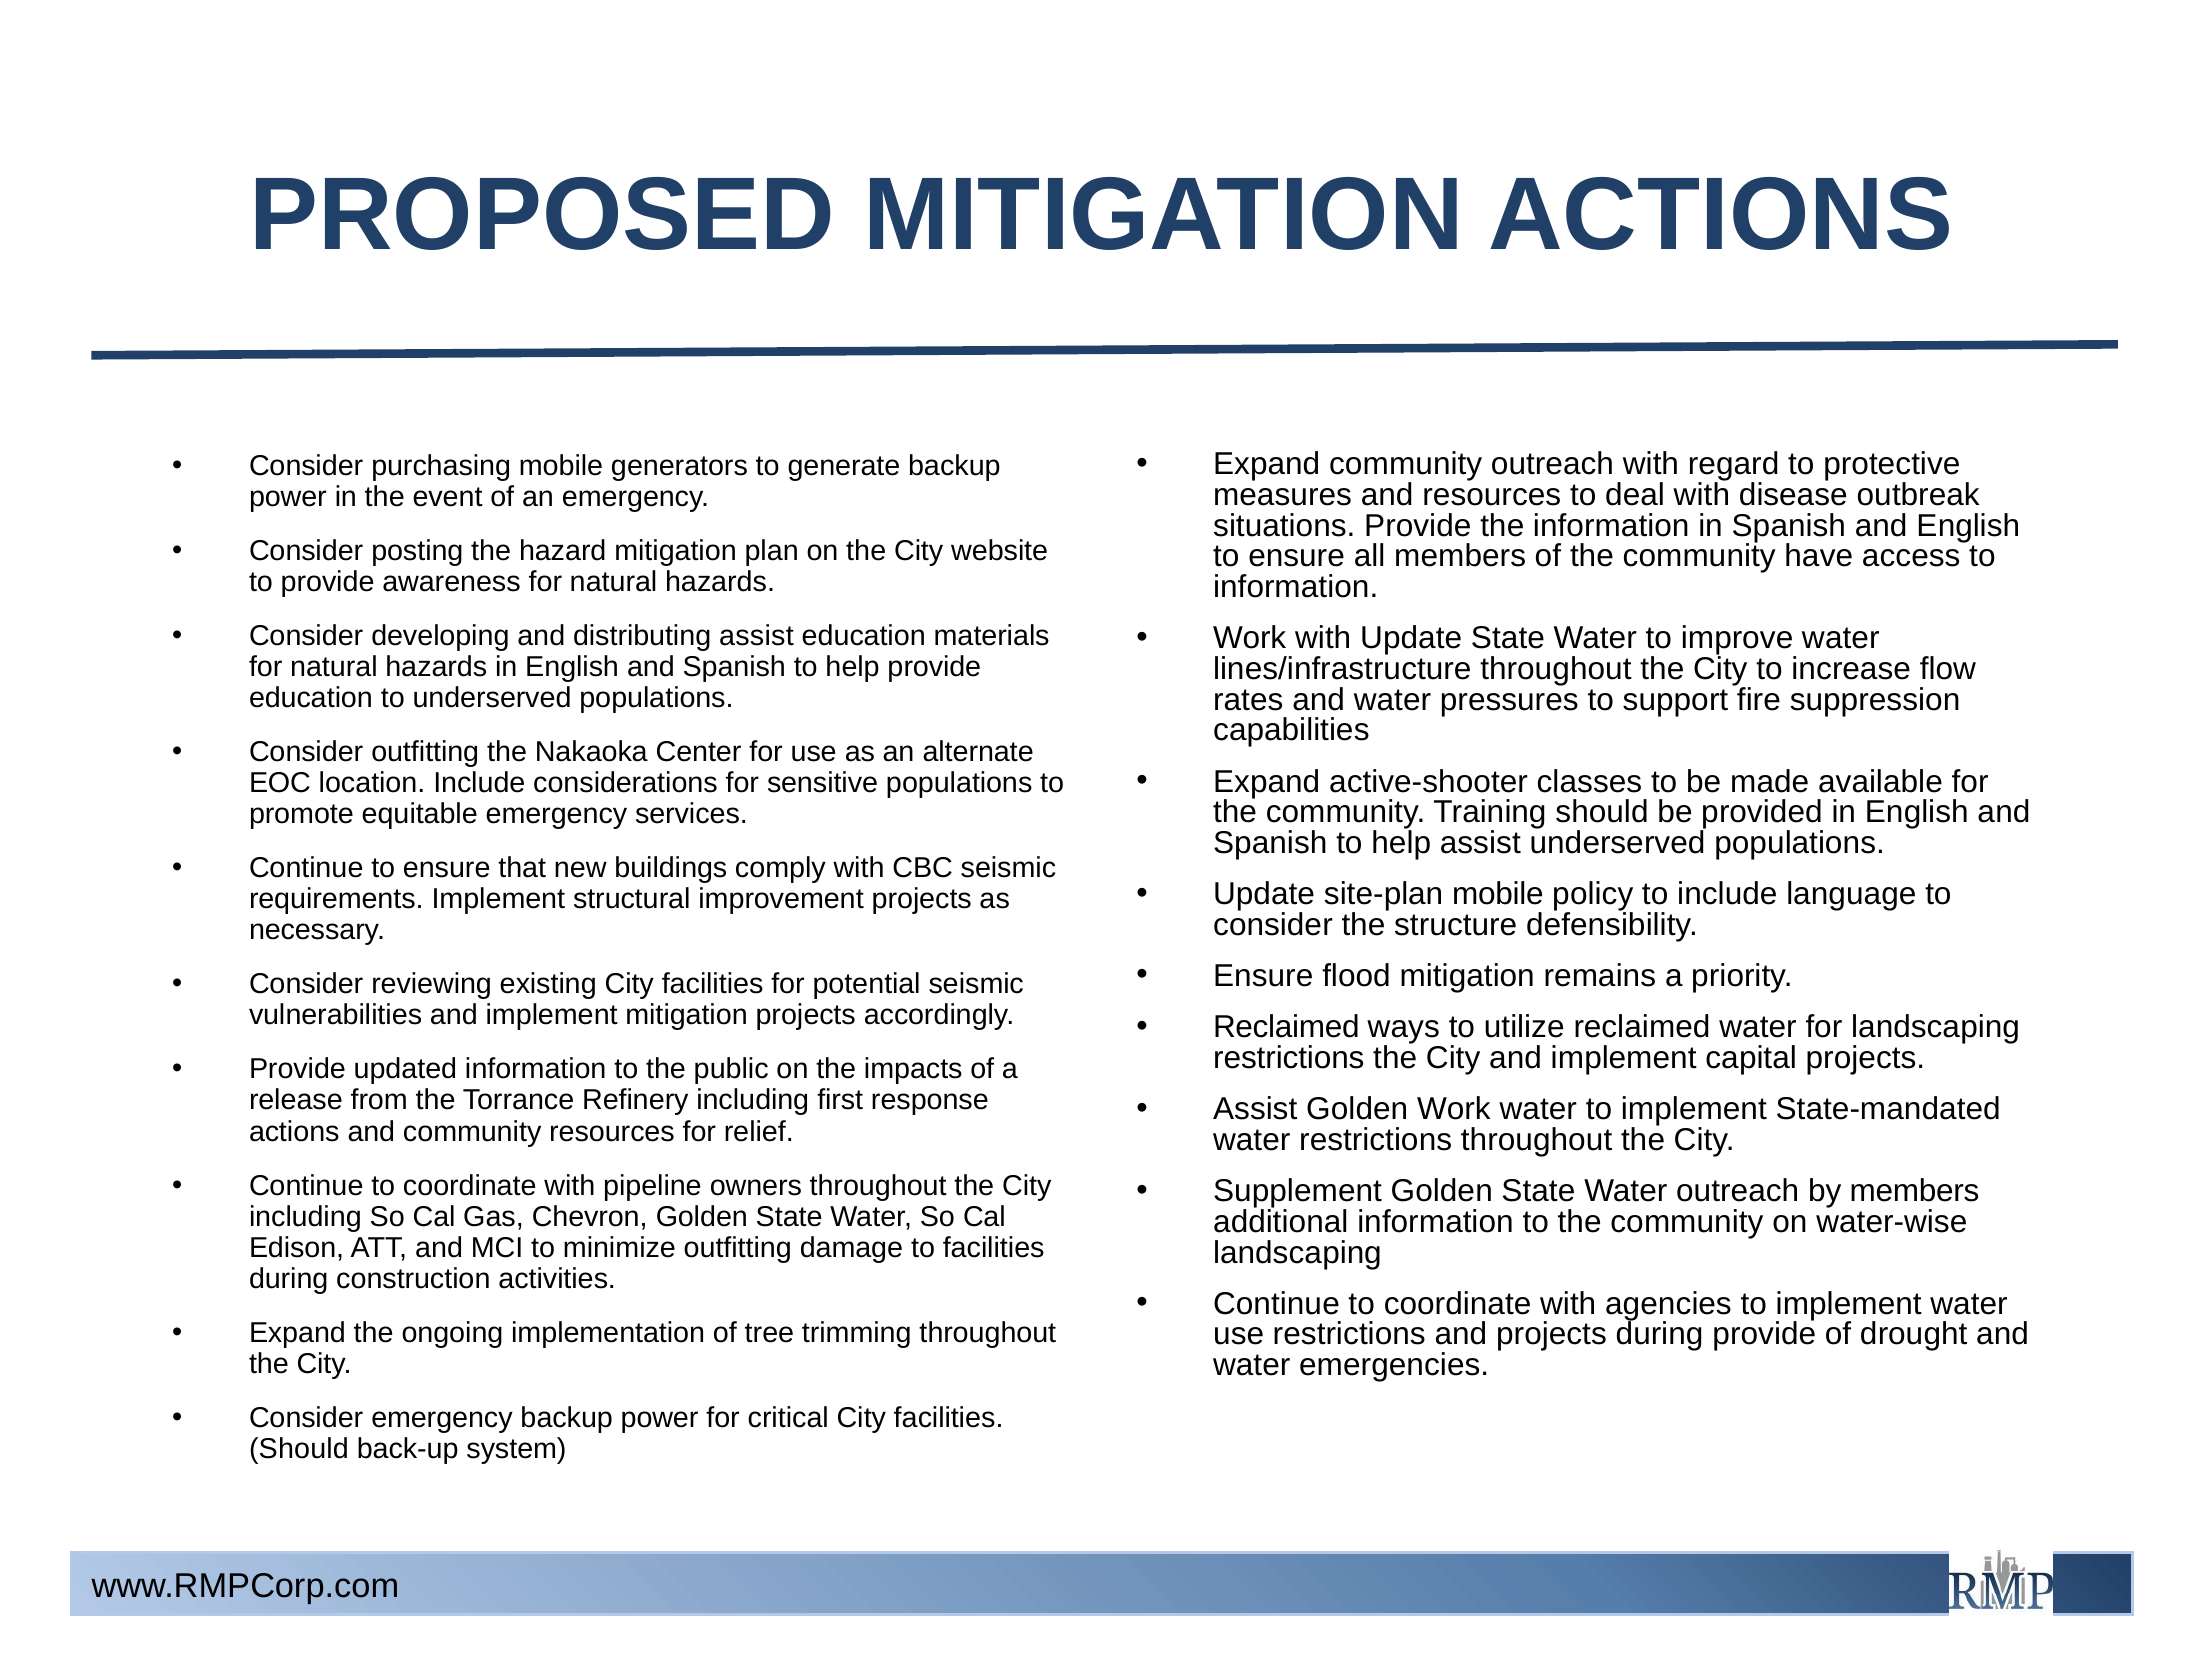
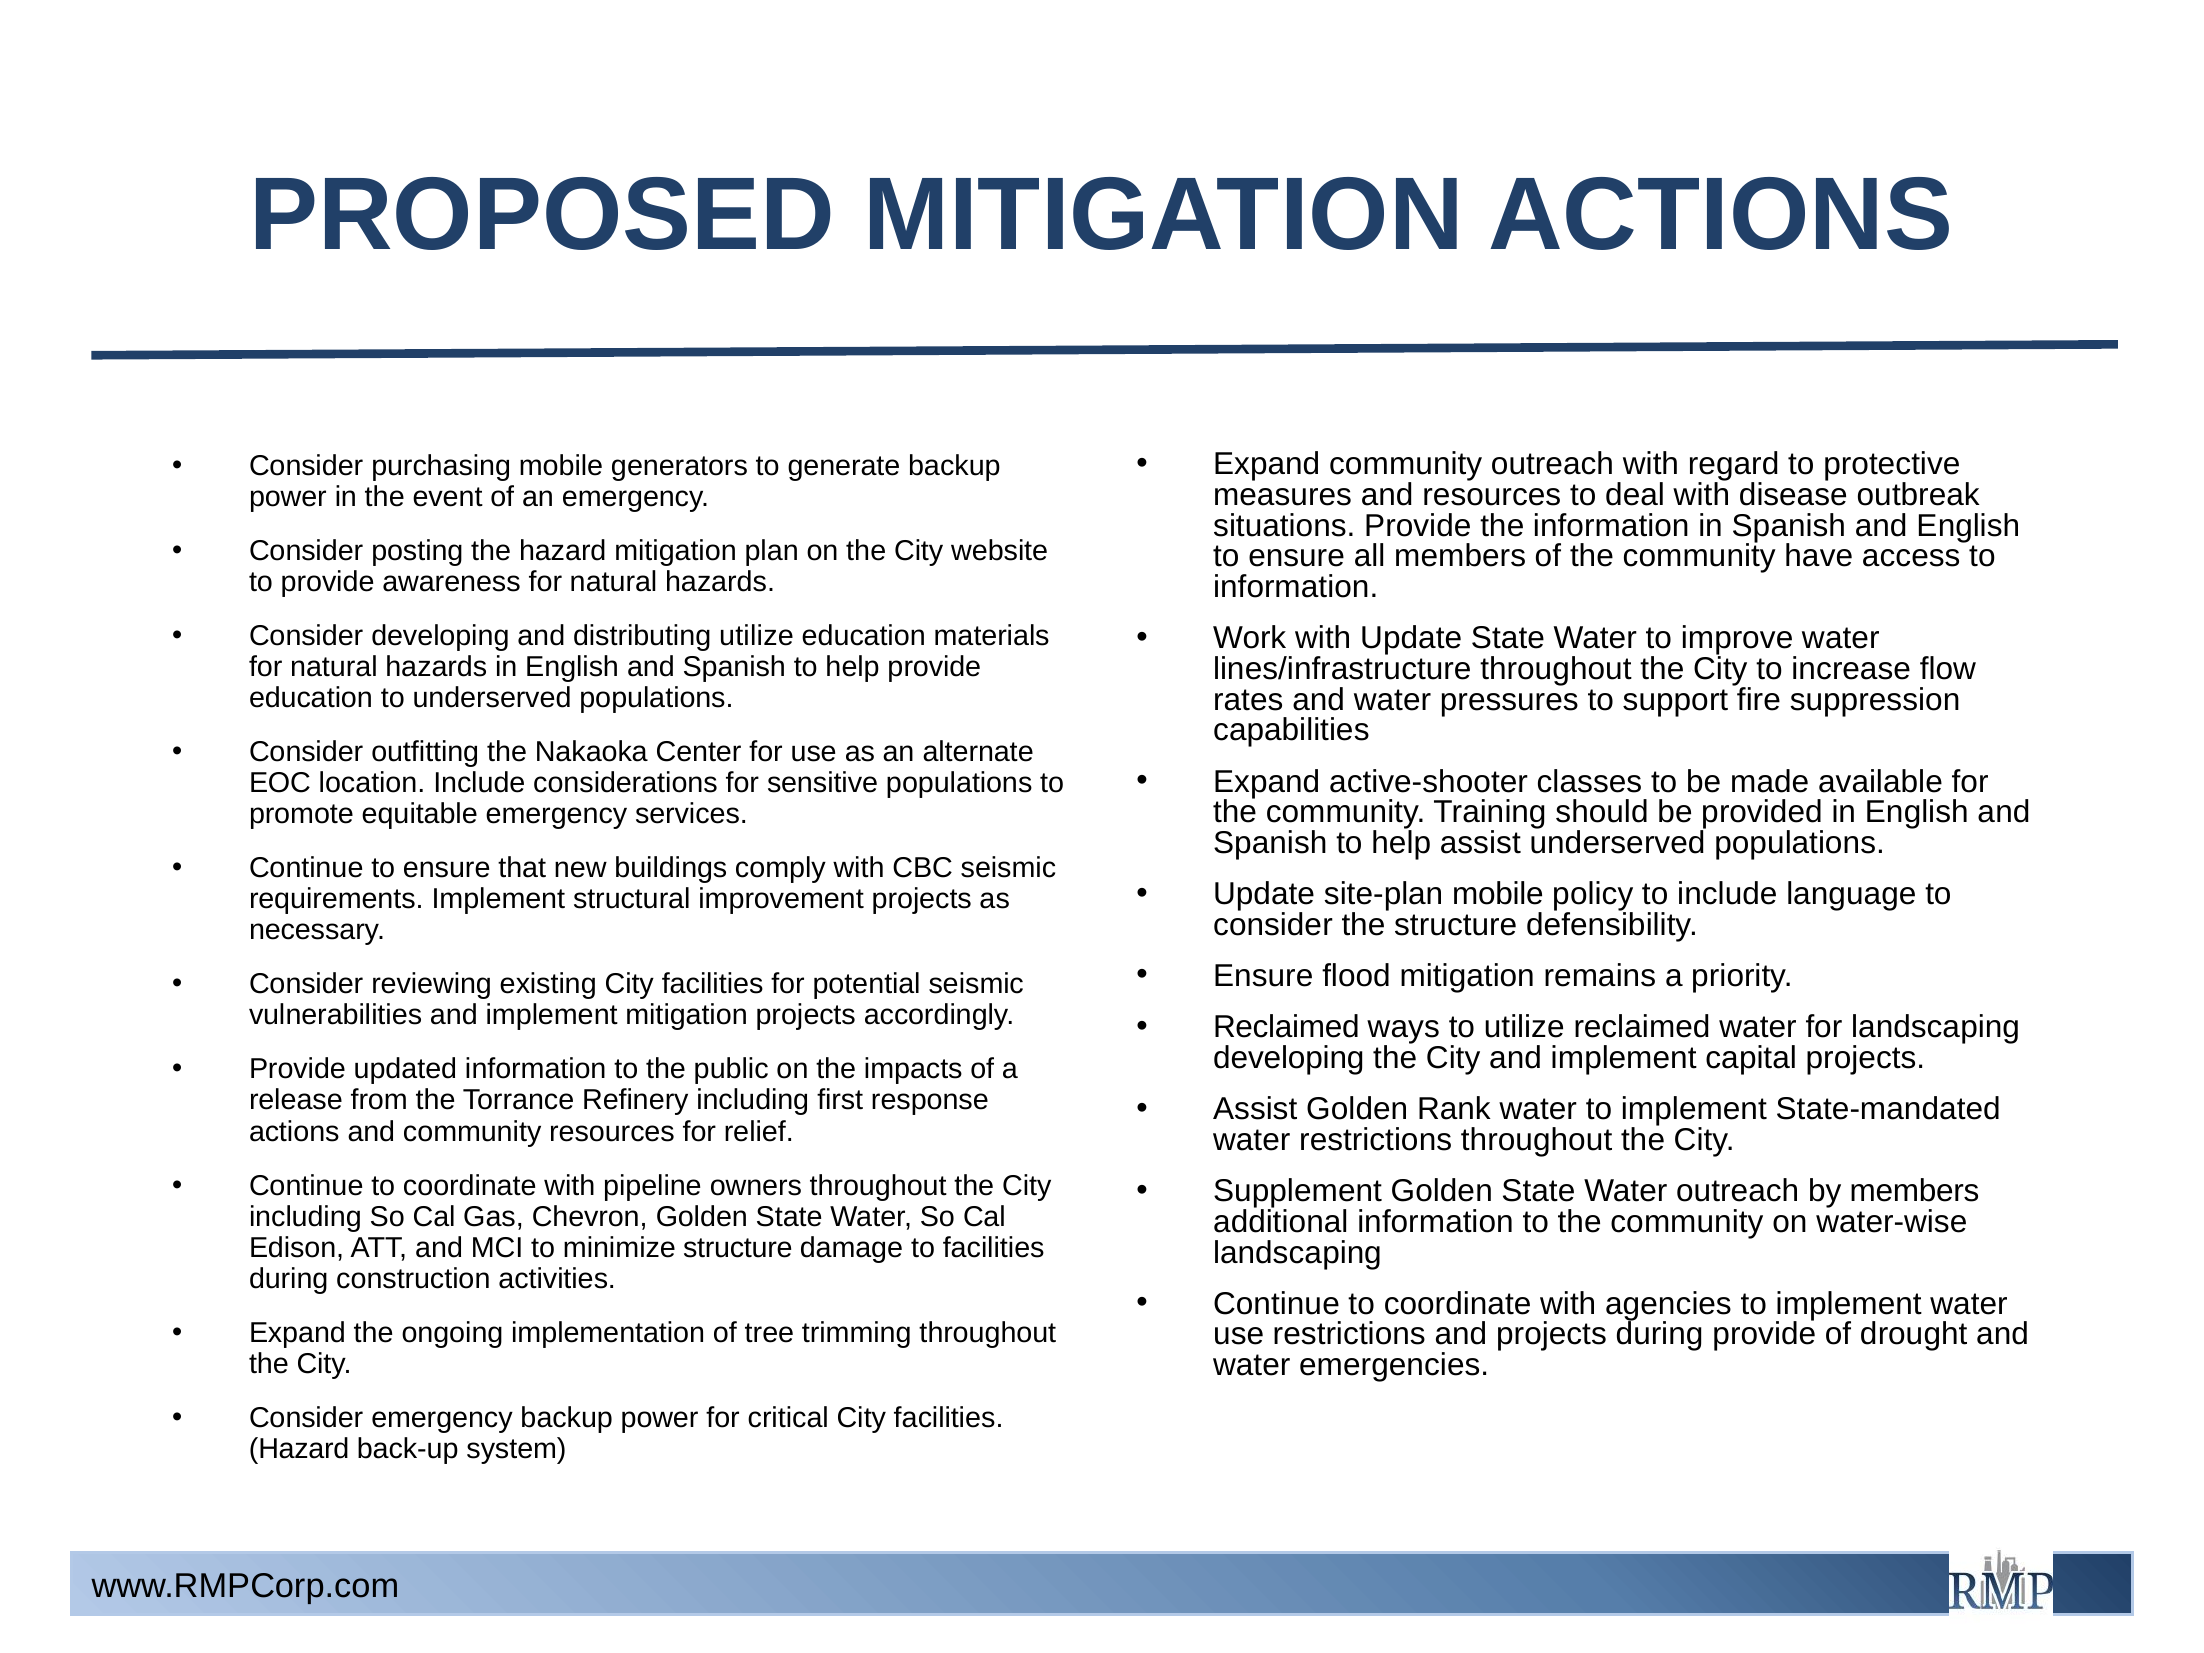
distributing assist: assist -> utilize
restrictions at (1289, 1058): restrictions -> developing
Golden Work: Work -> Rank
minimize outfitting: outfitting -> structure
Should at (299, 1449): Should -> Hazard
